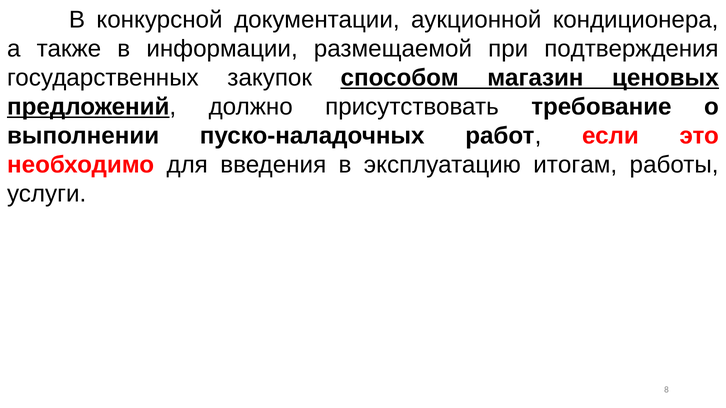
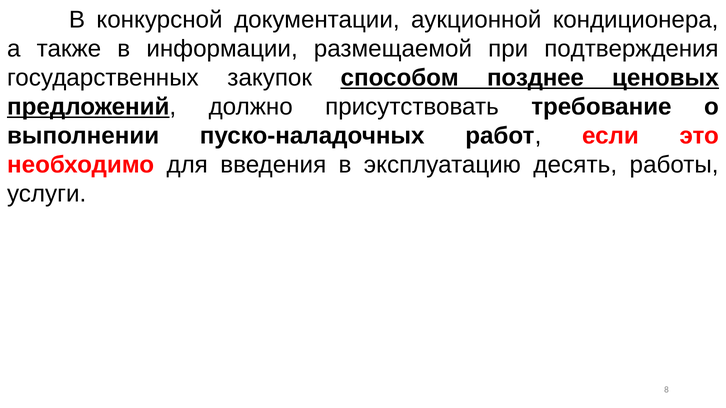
магазин: магазин -> позднее
итогам: итогам -> десять
